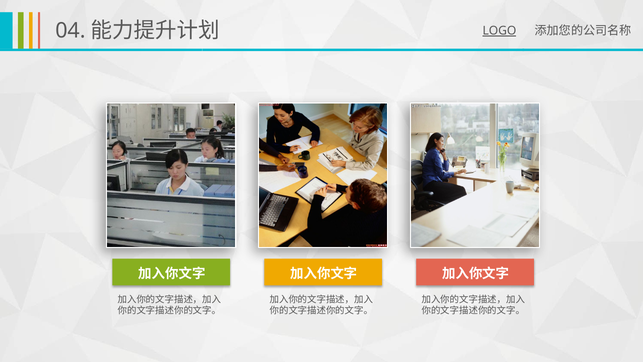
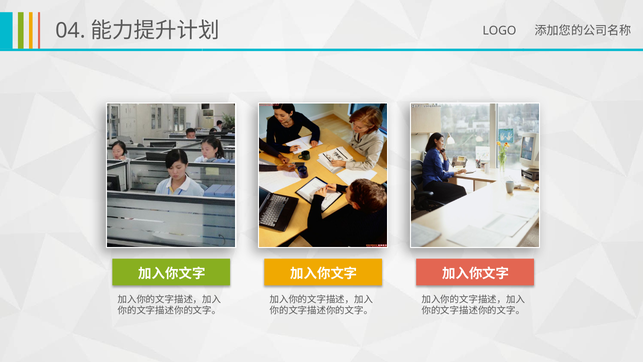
LOGO underline: present -> none
